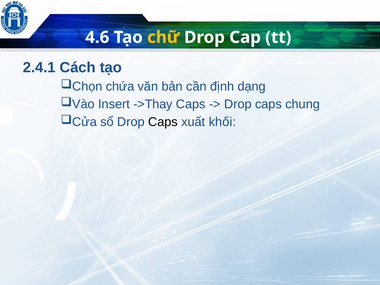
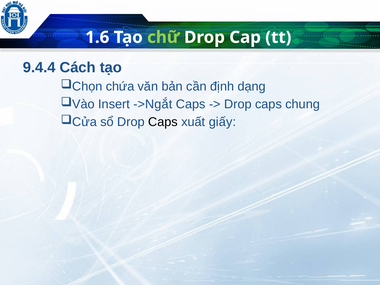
4.6: 4.6 -> 1.6
chữ colour: yellow -> light green
2.4.1: 2.4.1 -> 9.4.4
->Thay: ->Thay -> ->Ngắt
khối: khối -> giấy
